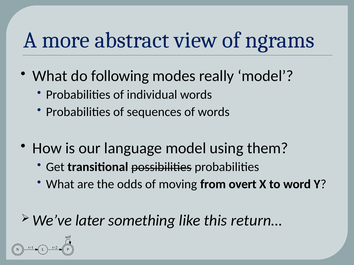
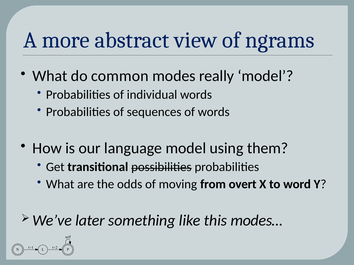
following: following -> common
return…: return… -> modes…
